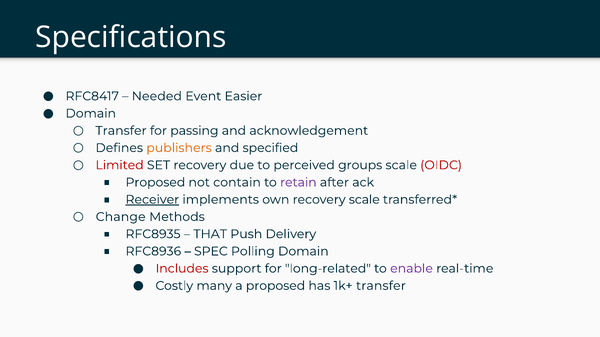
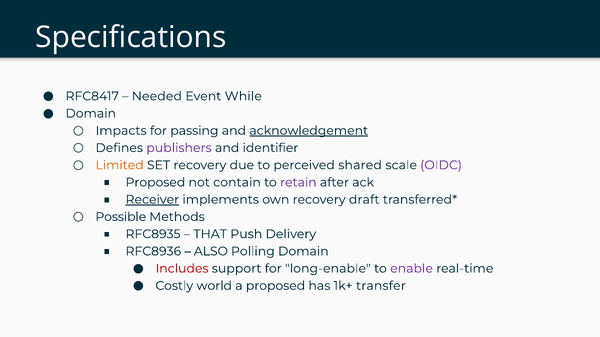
Easier: Easier -> While
Transfer at (121, 131): Transfer -> Impacts
acknowledgement underline: none -> present
publishers colour: orange -> purple
specified: specified -> identifier
Limited colour: red -> orange
groups: groups -> shared
OIDC colour: red -> purple
recovery scale: scale -> draft
Change: Change -> Possible
SPEC: SPEC -> ALSO
long-related: long-related -> long-enable
many: many -> world
